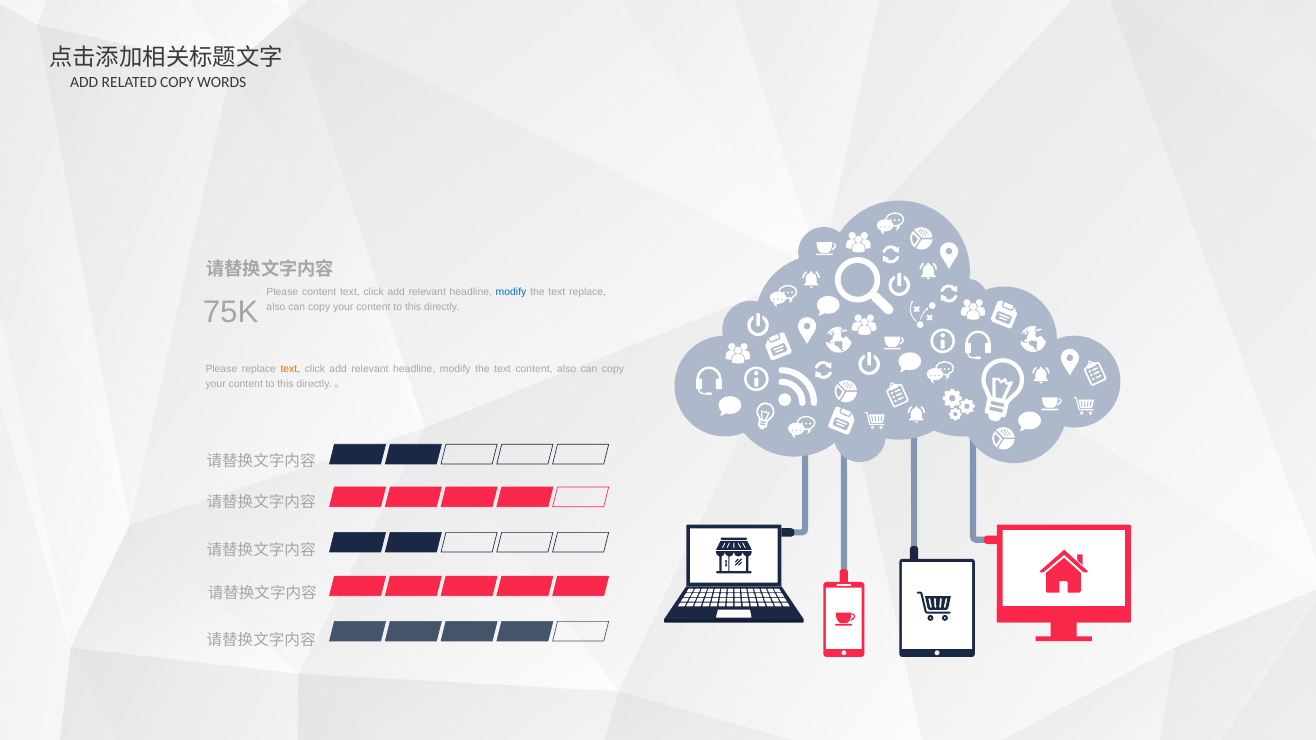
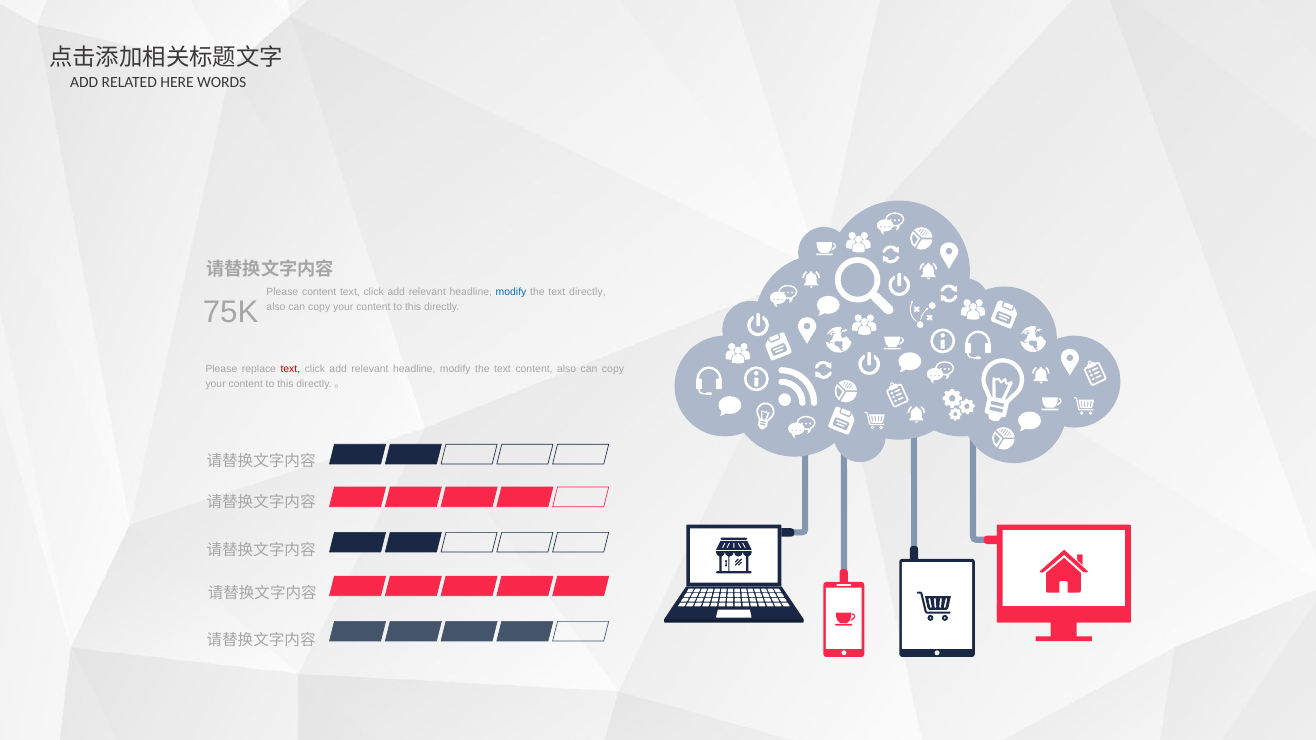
RELATED COPY: COPY -> HERE
text replace: replace -> directly
text at (290, 369) colour: orange -> red
